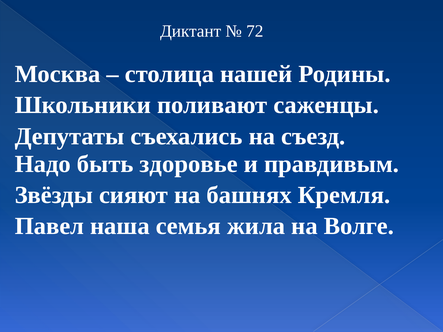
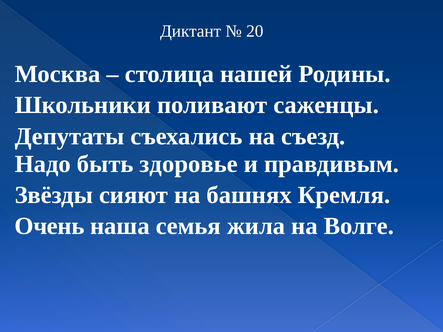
72: 72 -> 20
Павел: Павел -> Очень
